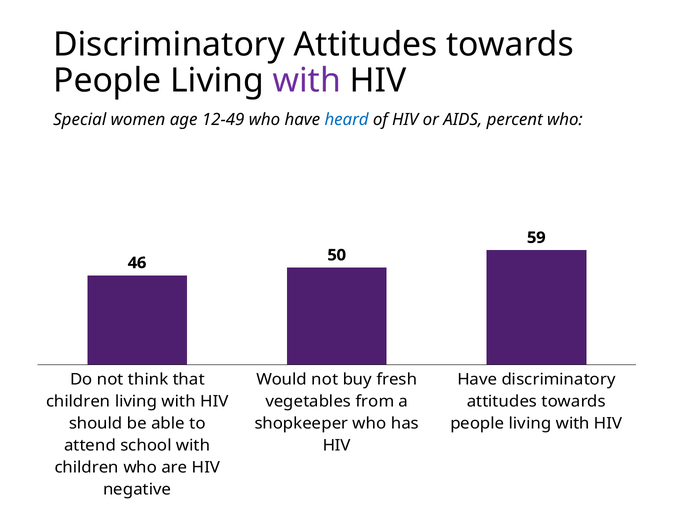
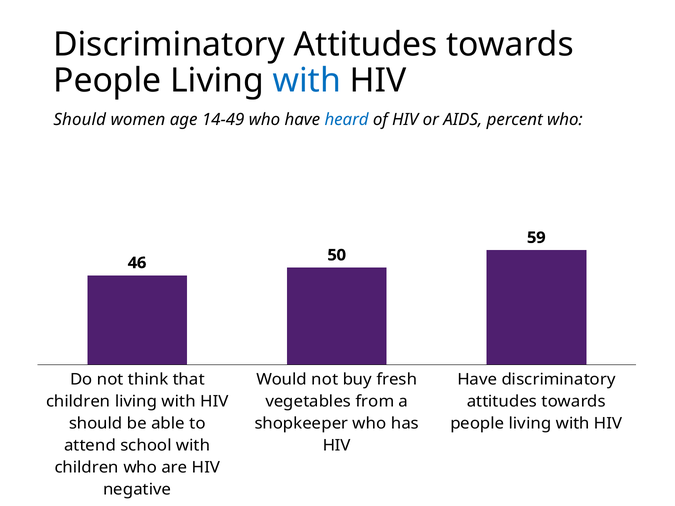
with at (307, 81) colour: purple -> blue
Special at (80, 120): Special -> Should
12-49: 12-49 -> 14-49
